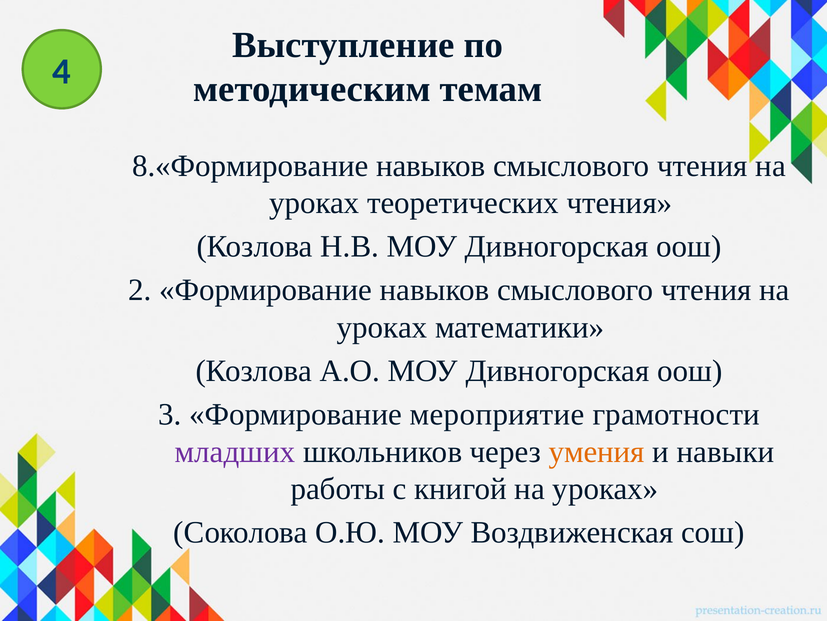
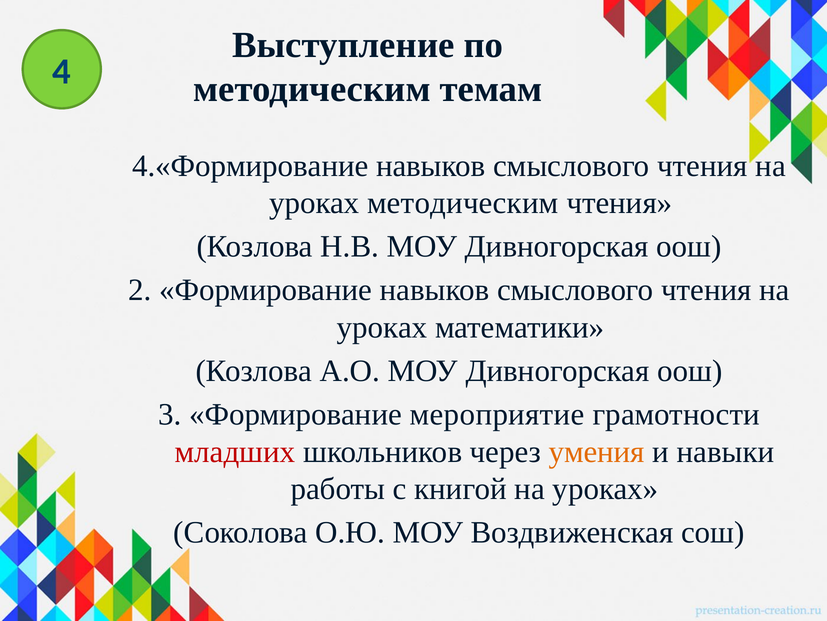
8.«Формирование: 8.«Формирование -> 4.«Формирование
уроках теоретических: теоретических -> методическим
младших colour: purple -> red
